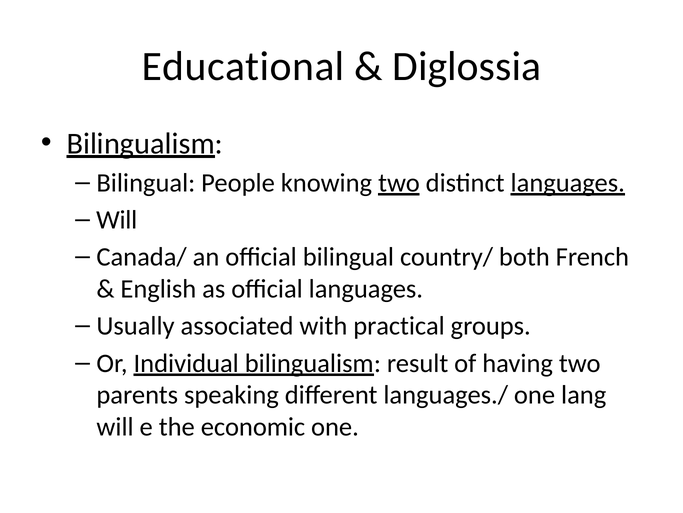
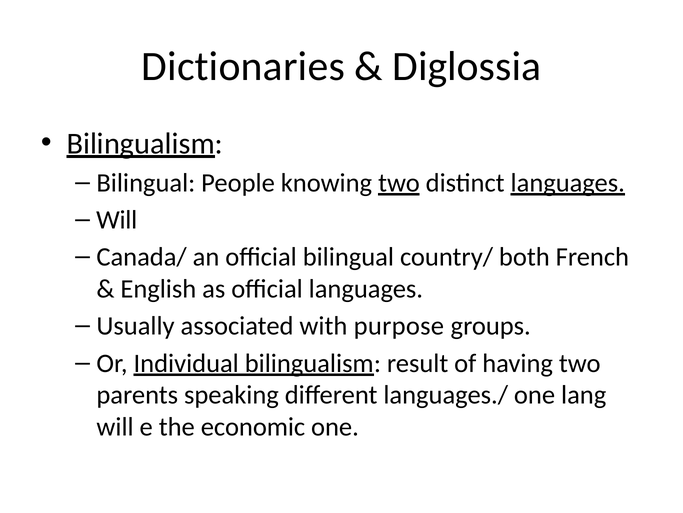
Educational: Educational -> Dictionaries
practical: practical -> purpose
